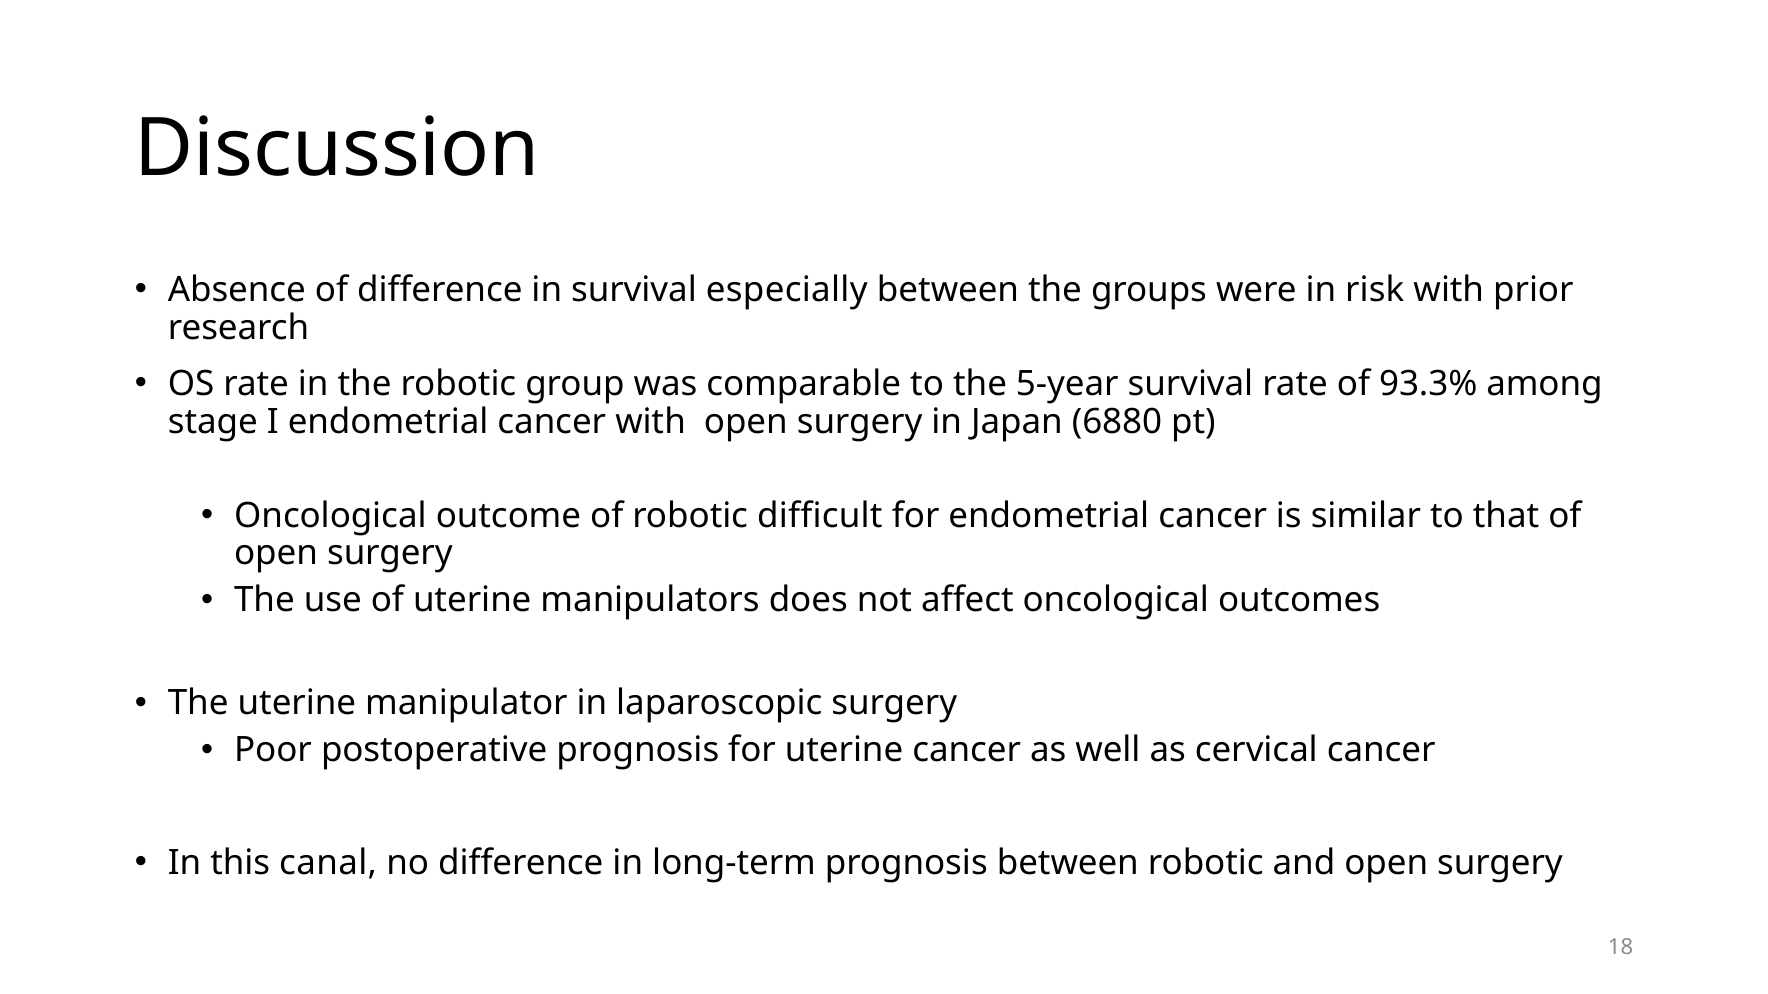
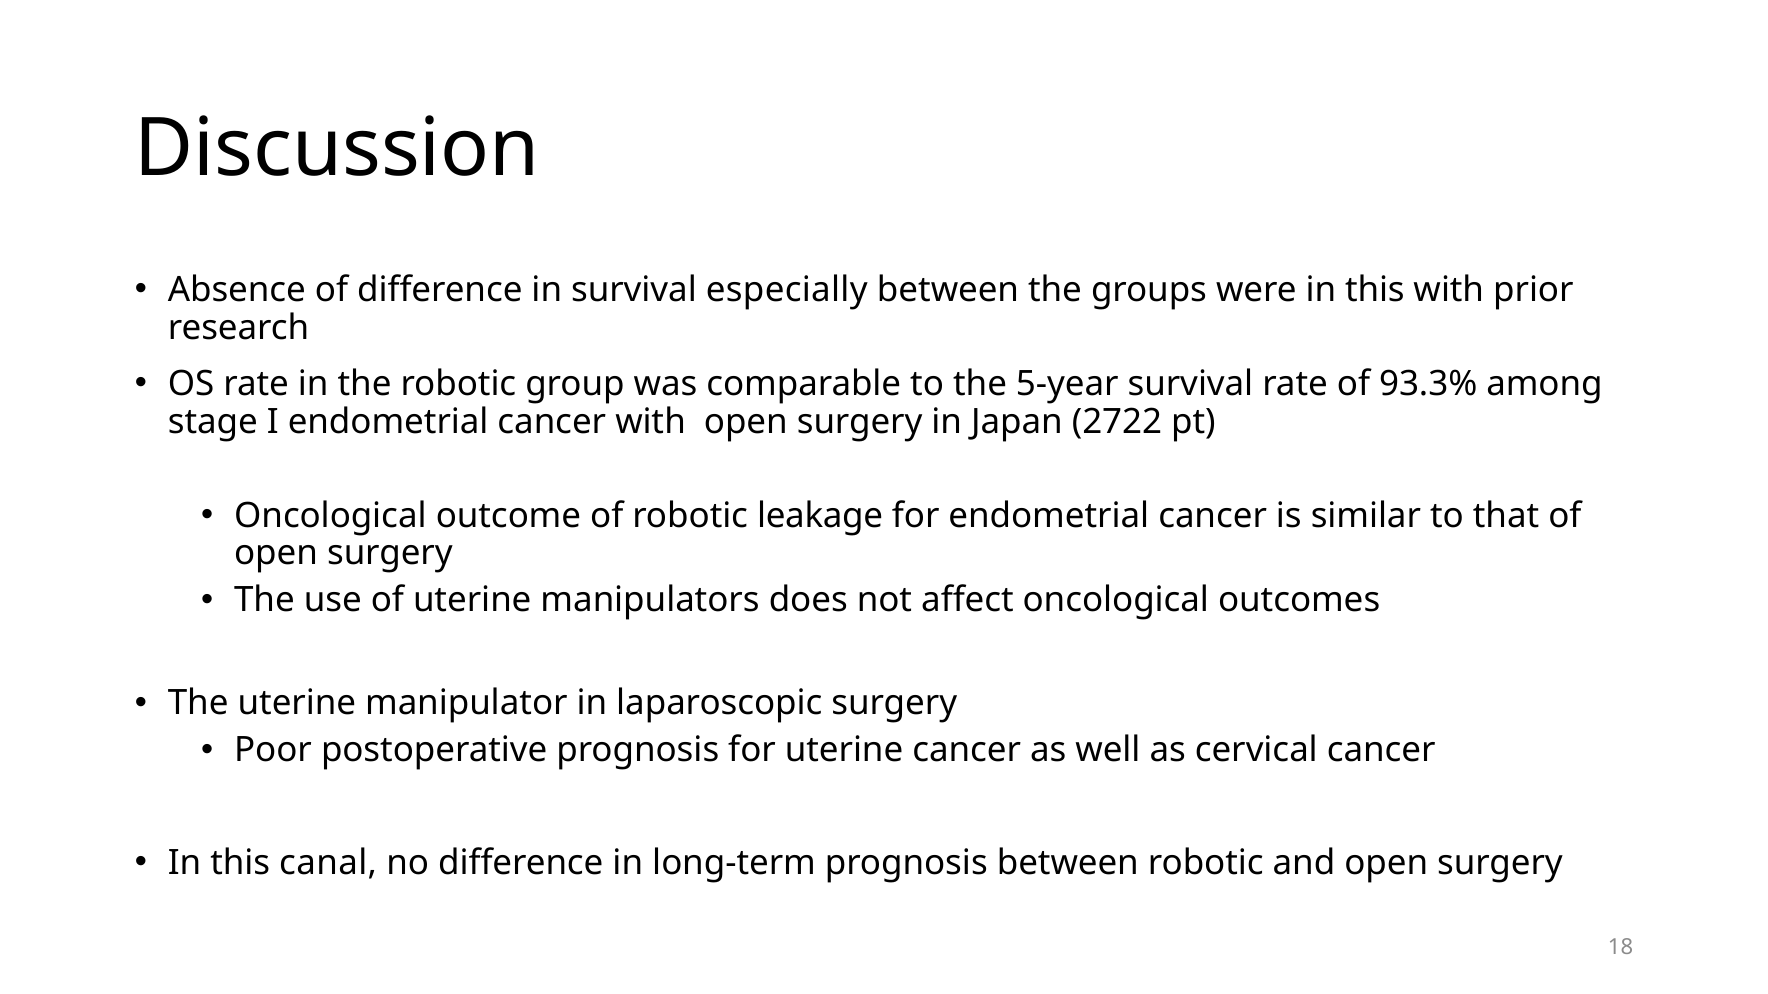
were in risk: risk -> this
6880: 6880 -> 2722
difficult: difficult -> leakage
